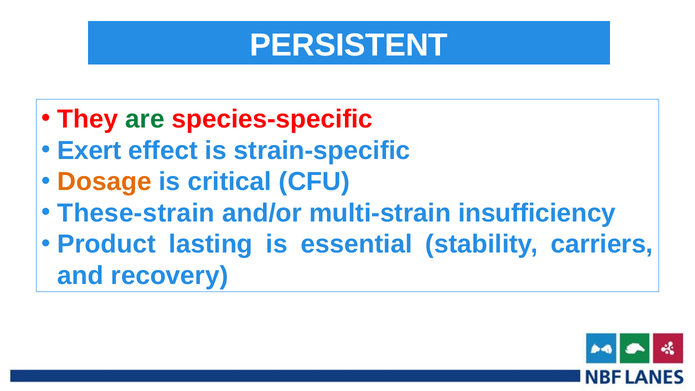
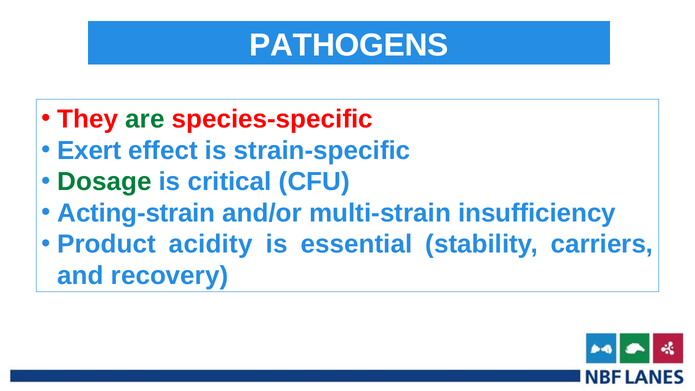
PERSISTENT: PERSISTENT -> PATHOGENS
Dosage colour: orange -> green
These-strain: These-strain -> Acting-strain
lasting: lasting -> acidity
